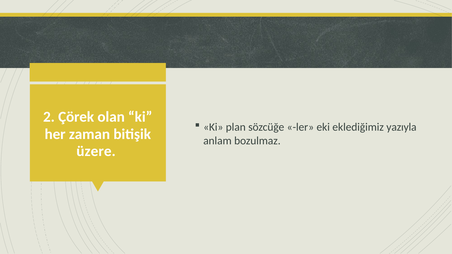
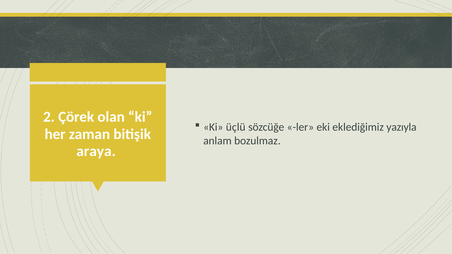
plan: plan -> üçlü
üzere: üzere -> araya
